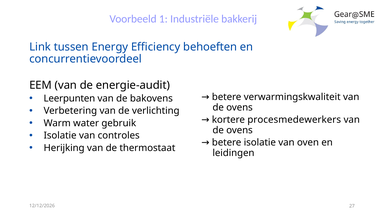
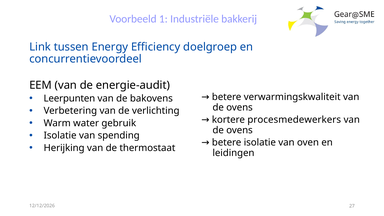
behoeften: behoeften -> doelgroep
controles: controles -> spending
